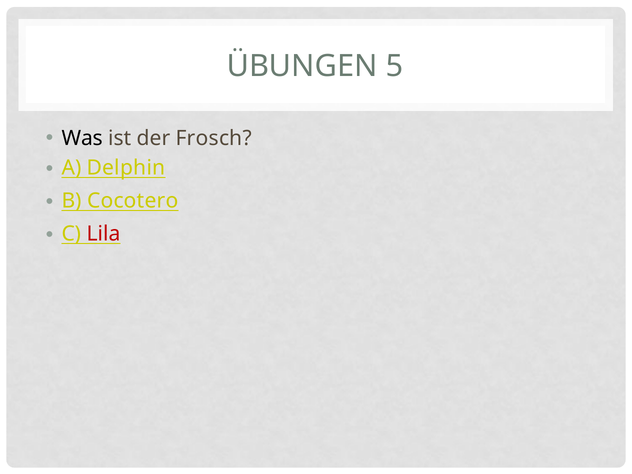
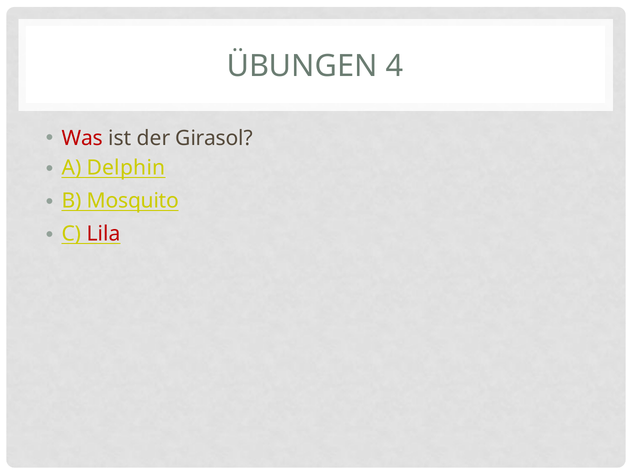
5: 5 -> 4
Was colour: black -> red
Frosch: Frosch -> Girasol
Cocotero: Cocotero -> Mosquito
